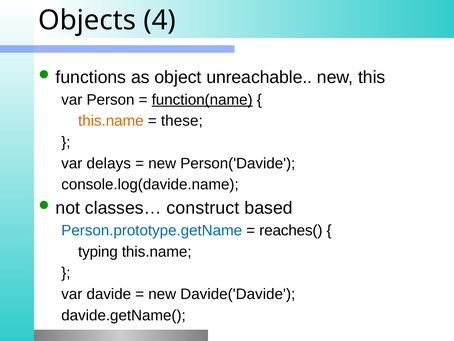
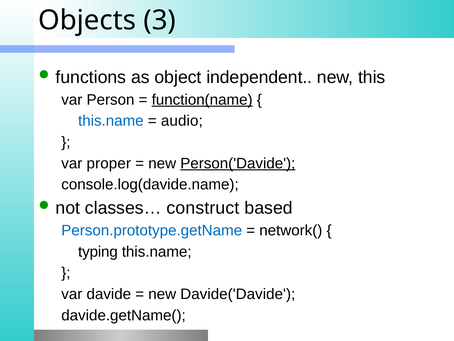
4: 4 -> 3
unreachable: unreachable -> independent
this.name at (111, 121) colour: orange -> blue
these: these -> audio
delays: delays -> proper
Person('Davide underline: none -> present
reaches(: reaches( -> network(
